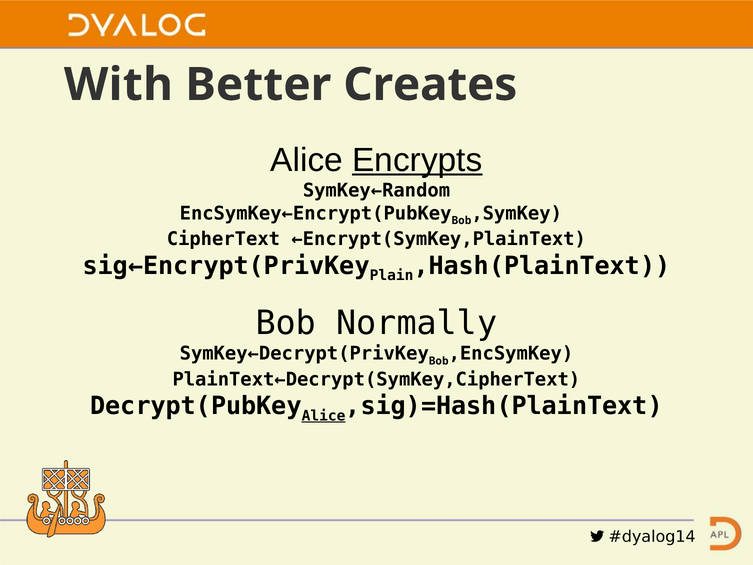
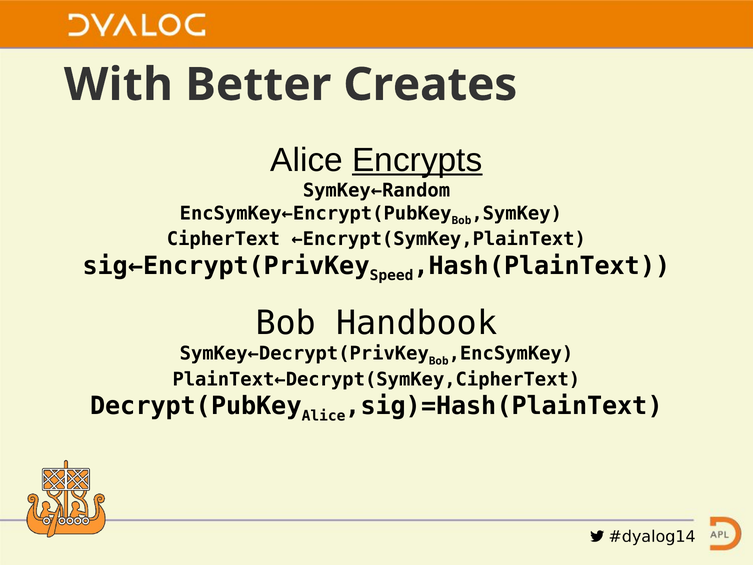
Plain: Plain -> Speed
Normally: Normally -> Handbook
Alice at (324, 416) underline: present -> none
